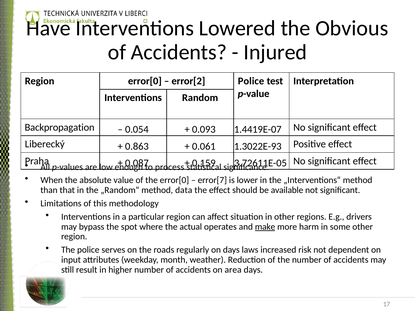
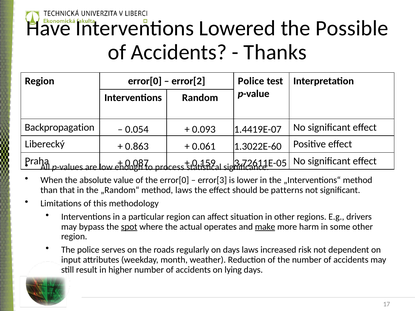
Obvious: Obvious -> Possible
Injured: Injured -> Thanks
1.3022E-93: 1.3022E-93 -> 1.3022E-60
error[7: error[7 -> error[3
method data: data -> laws
available: available -> patterns
spot underline: none -> present
area: area -> lying
